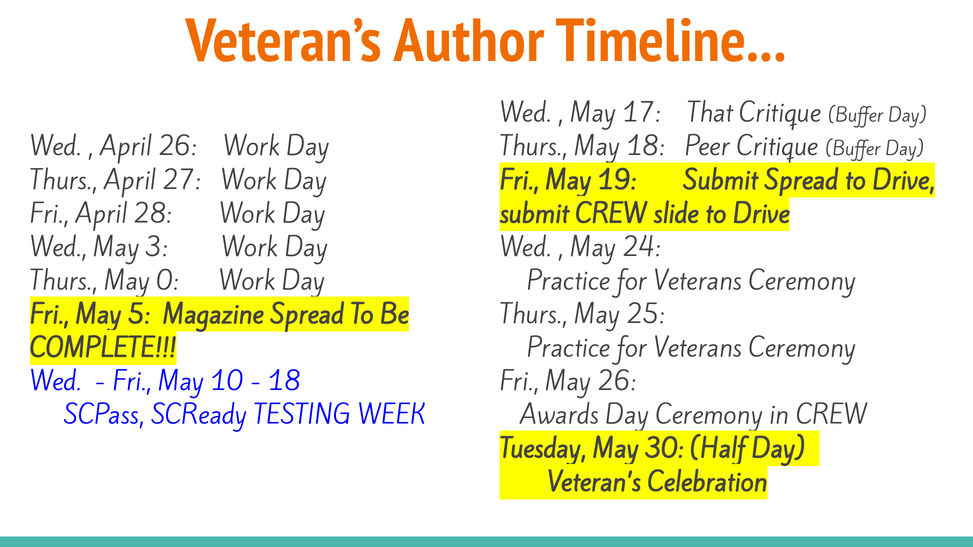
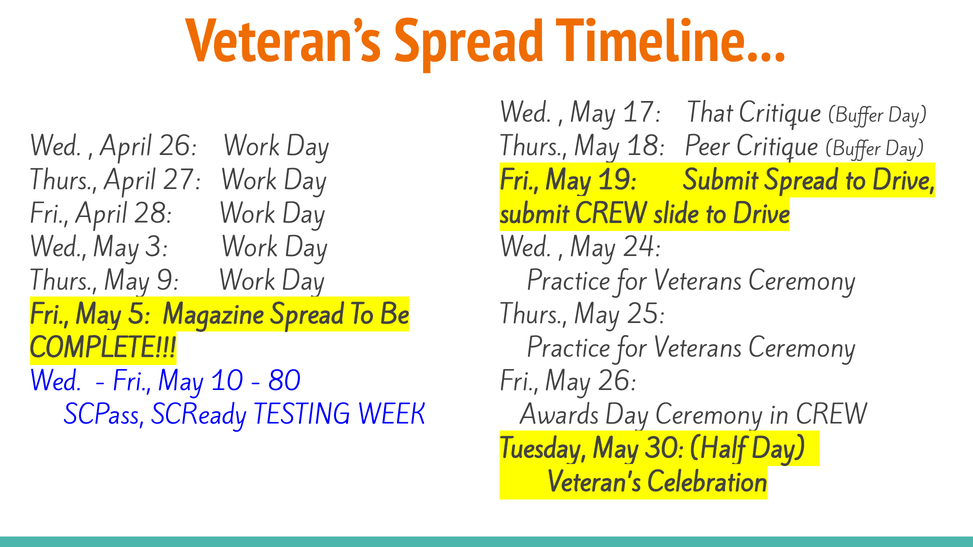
Veteran’s Author: Author -> Spread
0: 0 -> 9
18 at (285, 382): 18 -> 80
